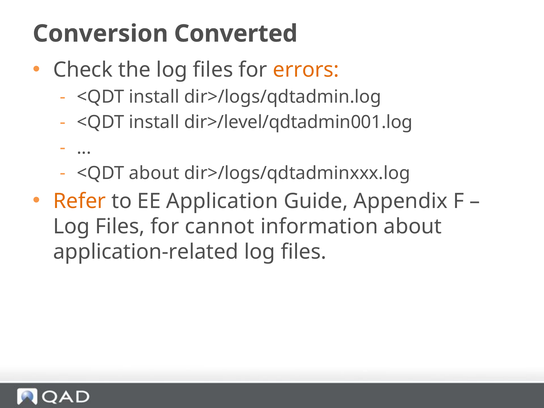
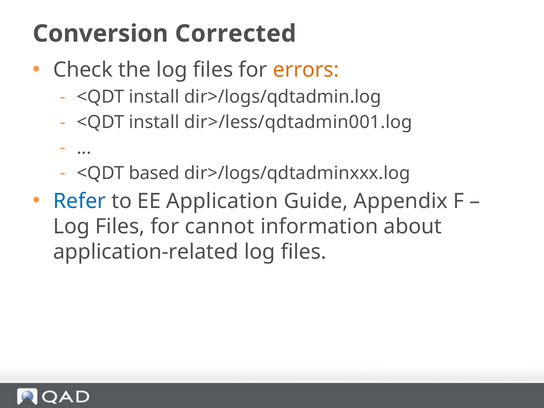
Converted: Converted -> Corrected
dir>/level/qdtadmin001.log: dir>/level/qdtadmin001.log -> dir>/less/qdtadmin001.log
<QDT about: about -> based
Refer colour: orange -> blue
